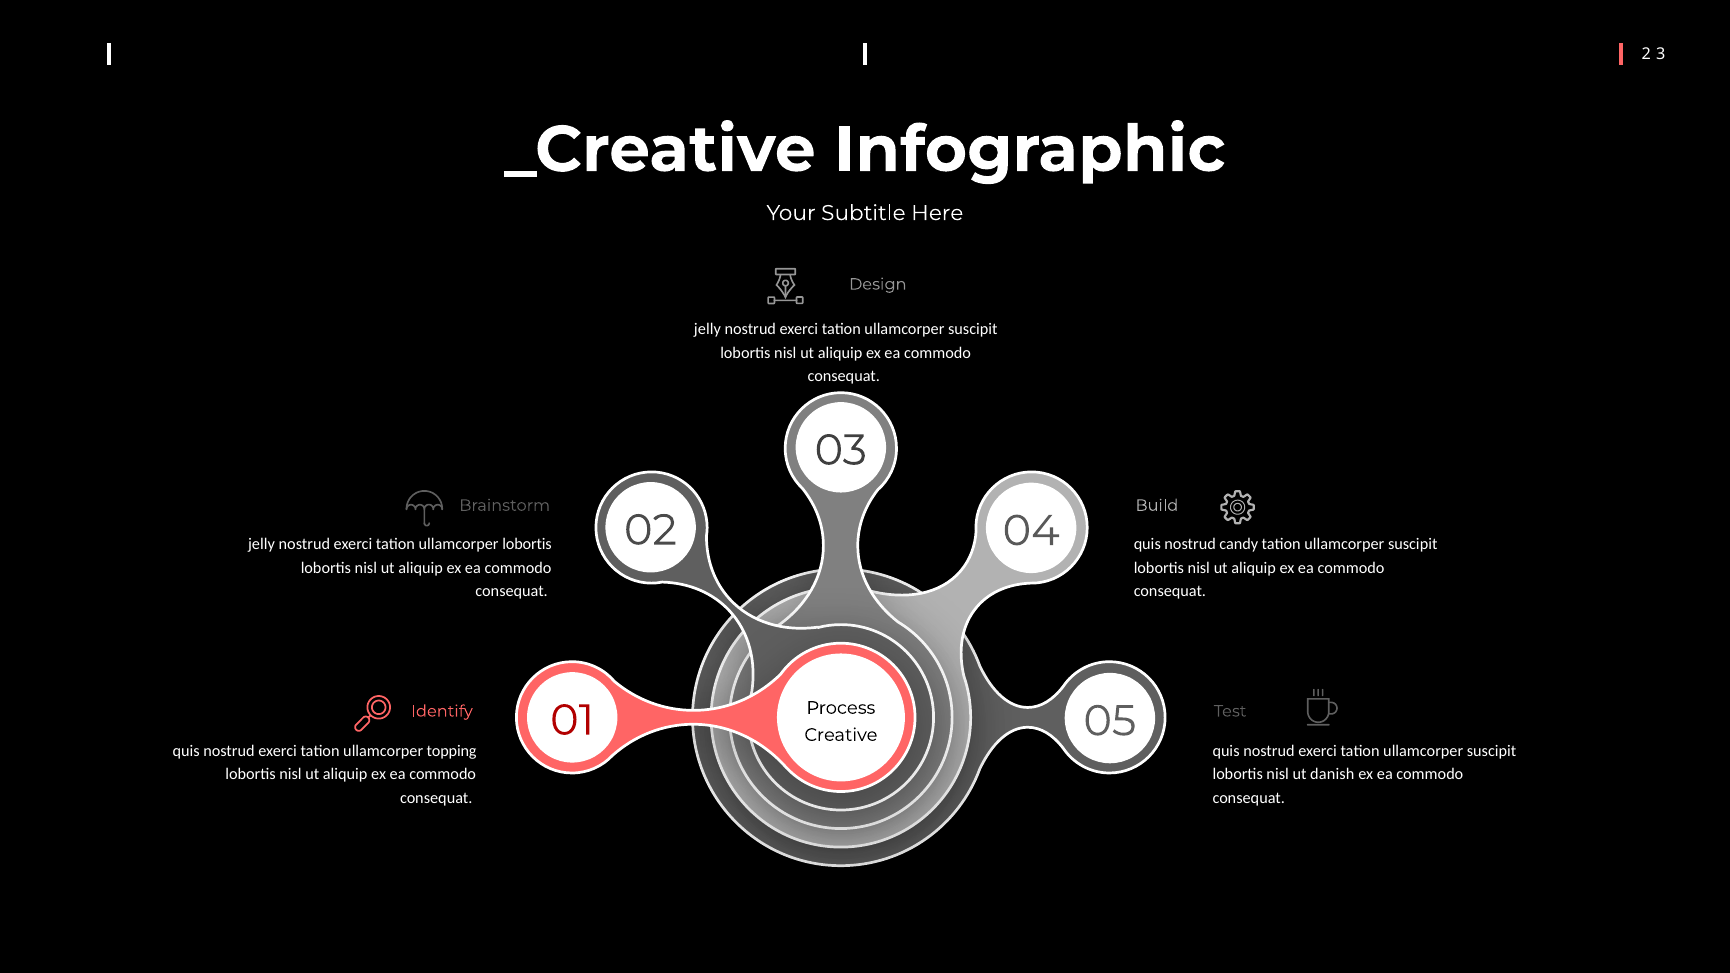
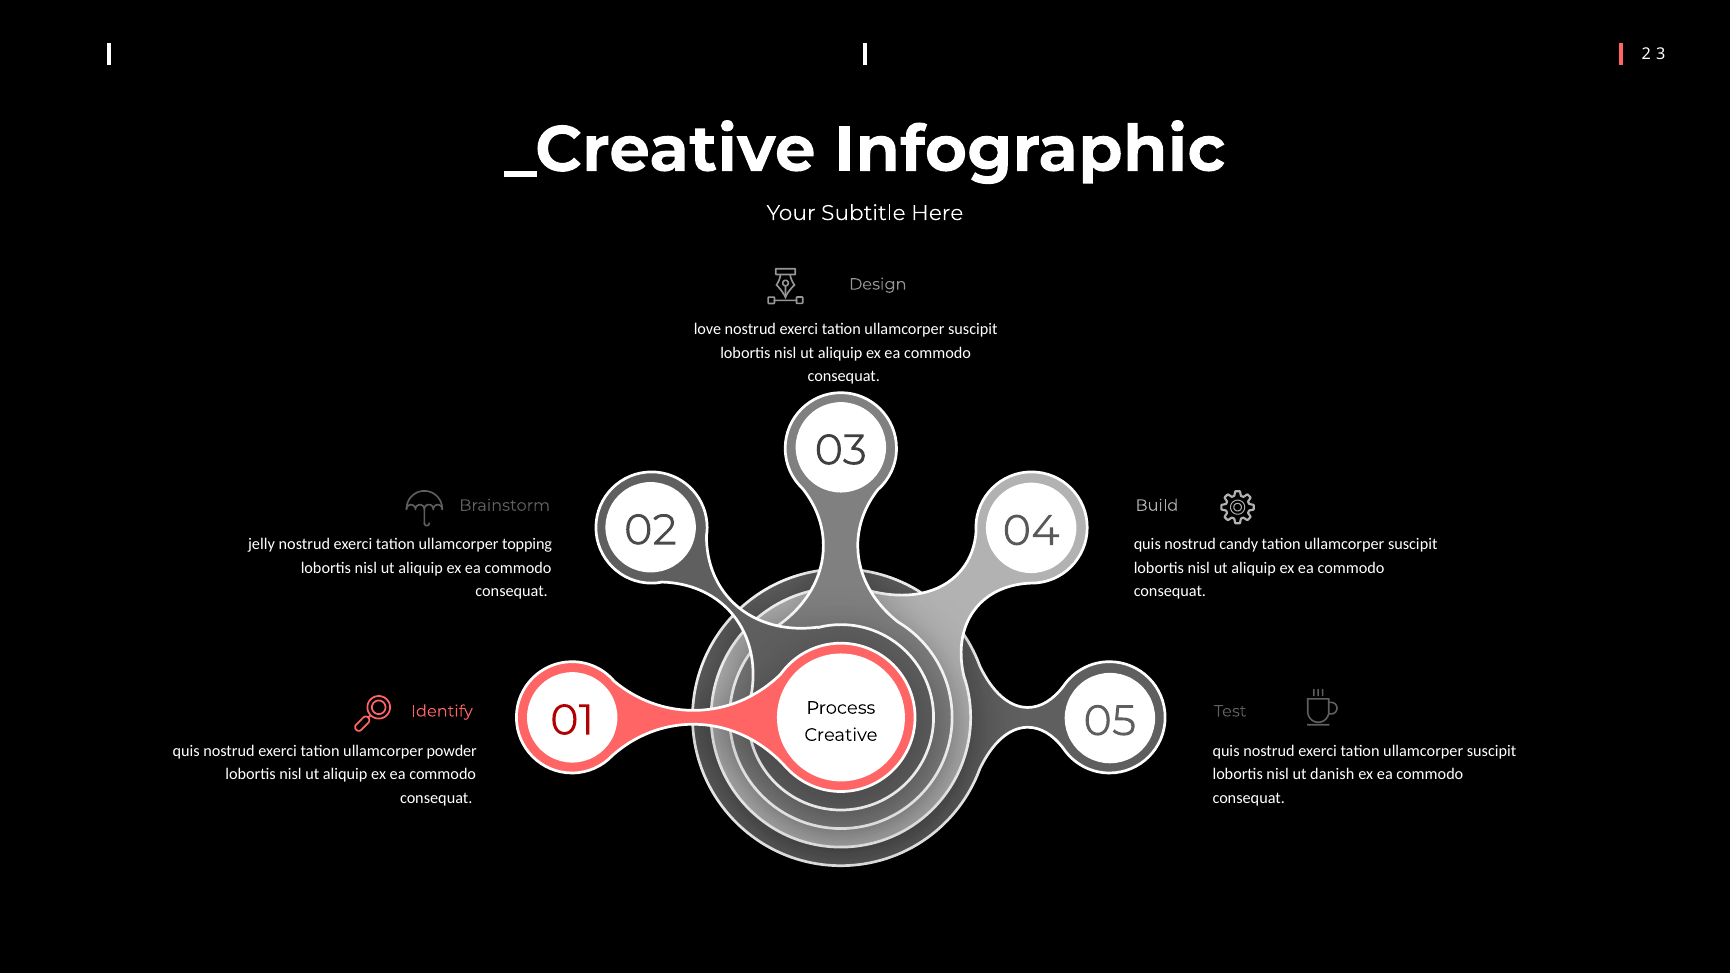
jelly at (707, 329): jelly -> love
ullamcorper lobortis: lobortis -> topping
topping: topping -> powder
